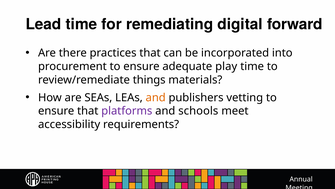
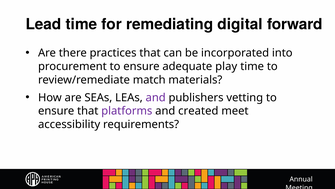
things: things -> match
and at (156, 97) colour: orange -> purple
schools: schools -> created
